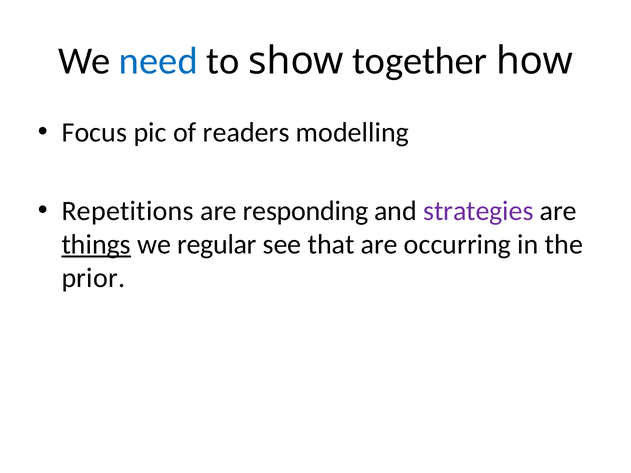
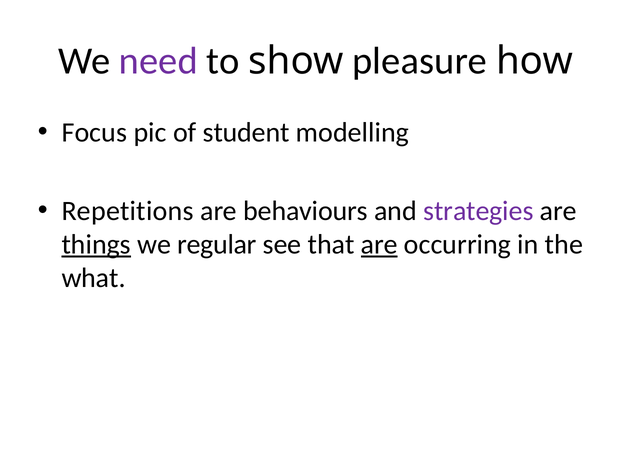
need colour: blue -> purple
together: together -> pleasure
readers: readers -> student
responding: responding -> behaviours
are at (379, 245) underline: none -> present
prior: prior -> what
